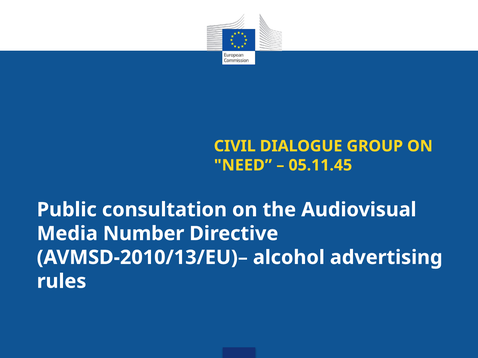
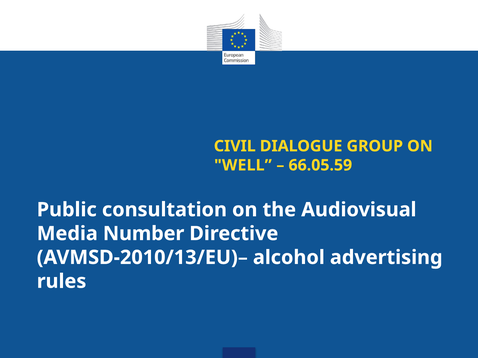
NEED: NEED -> WELL
05.11.45: 05.11.45 -> 66.05.59
